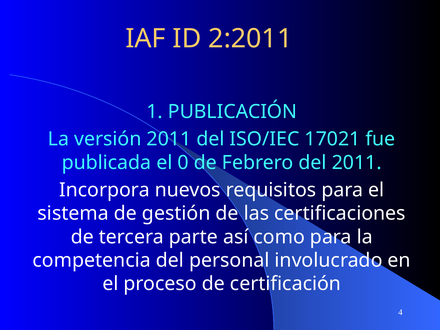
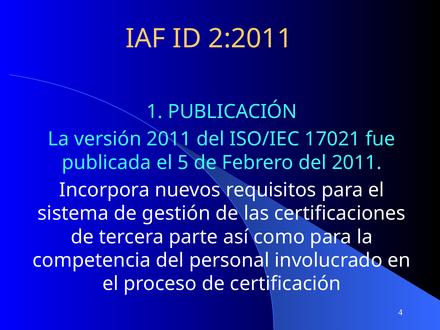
0: 0 -> 5
